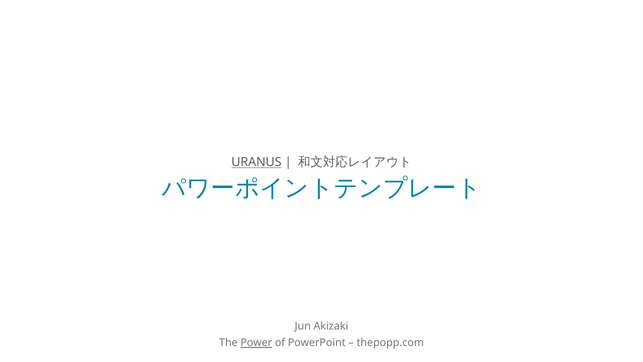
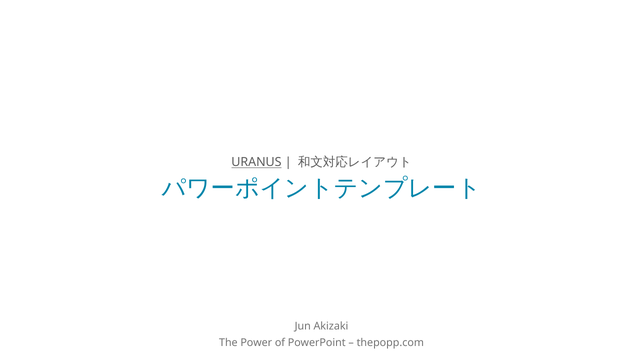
Power underline: present -> none
